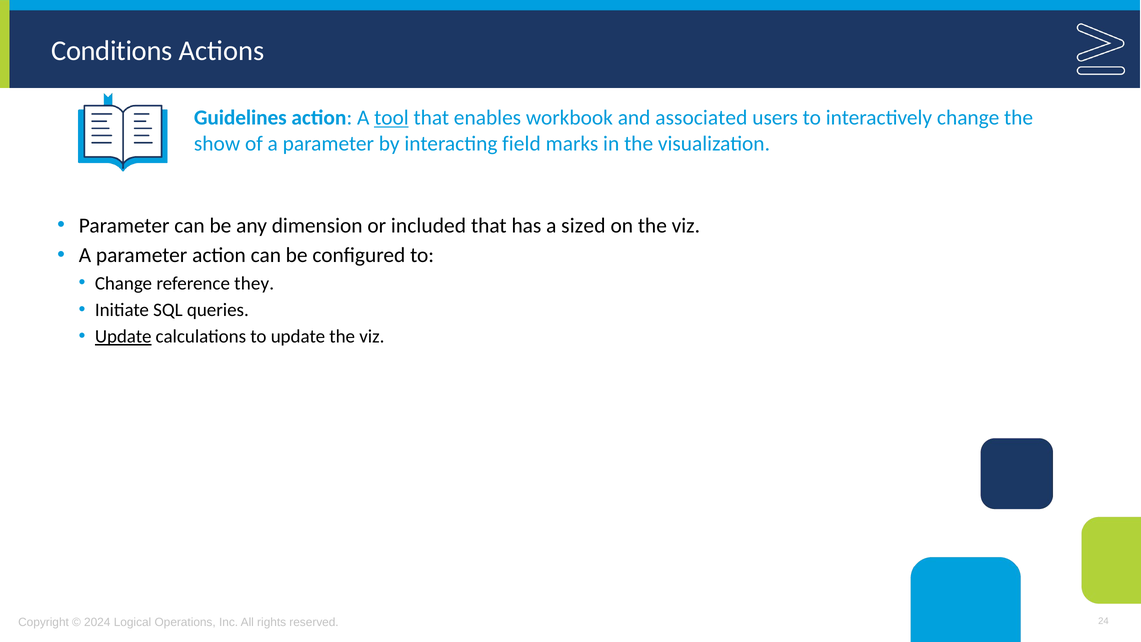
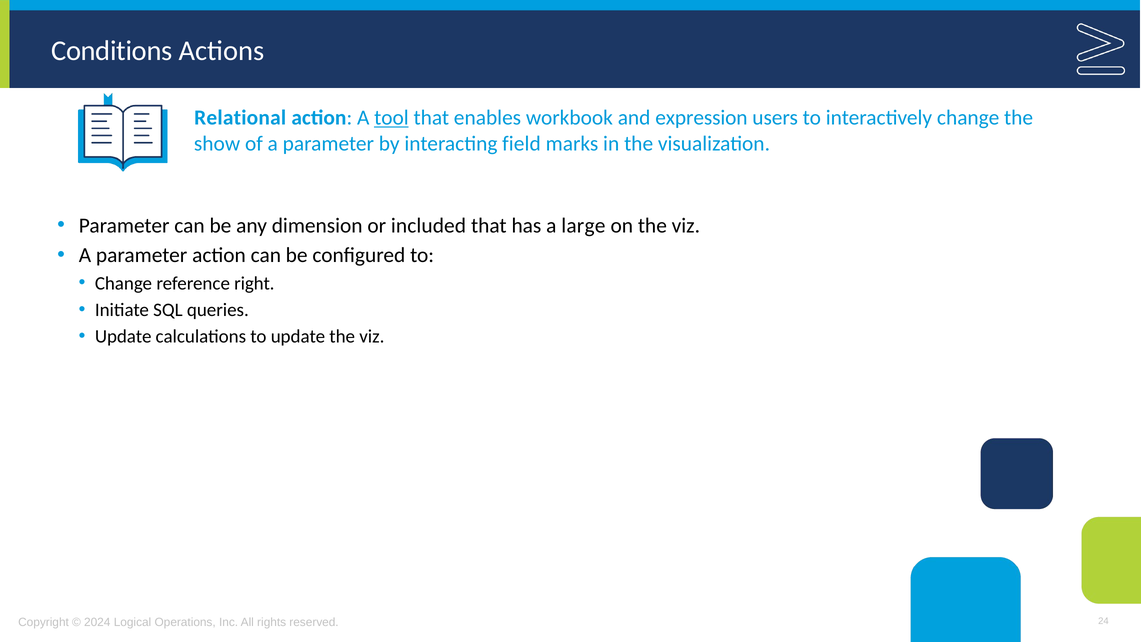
Guidelines: Guidelines -> Relational
associated: associated -> expression
sized: sized -> large
they: they -> right
Update at (123, 336) underline: present -> none
